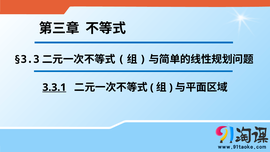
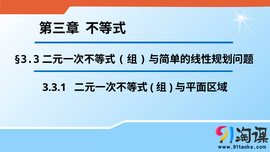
3.3.1 underline: present -> none
